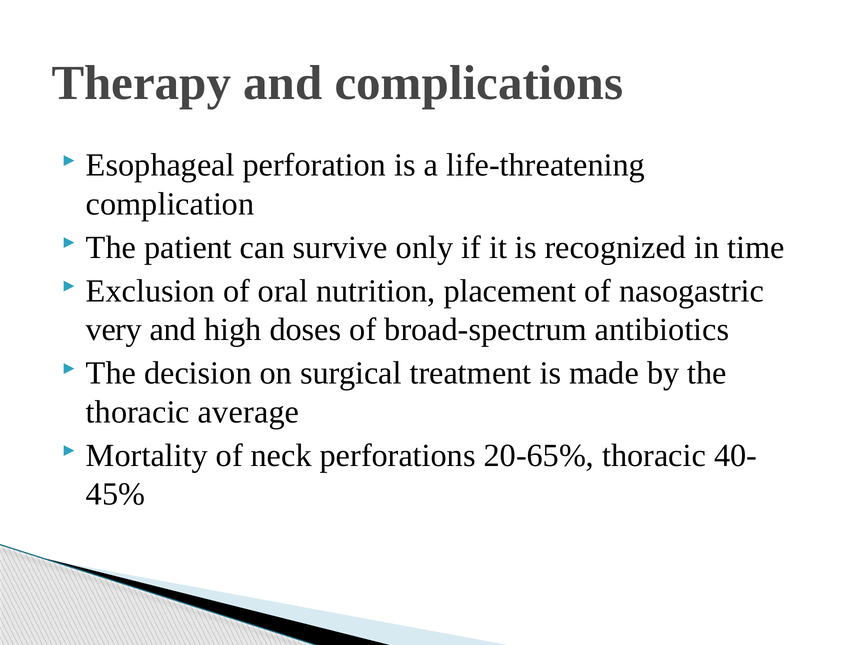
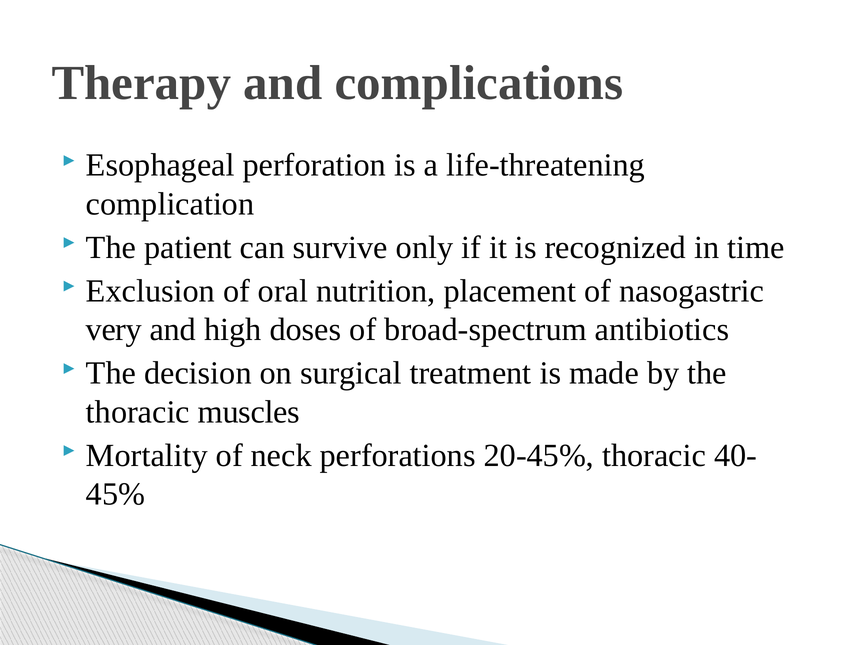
average: average -> muscles
20-65%: 20-65% -> 20-45%
